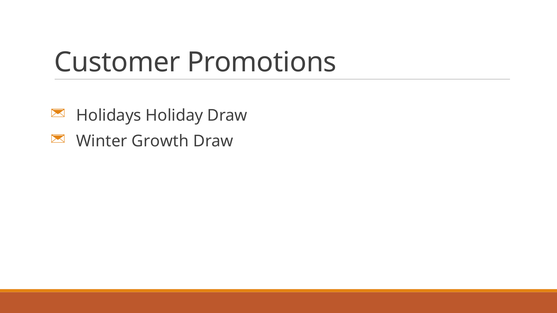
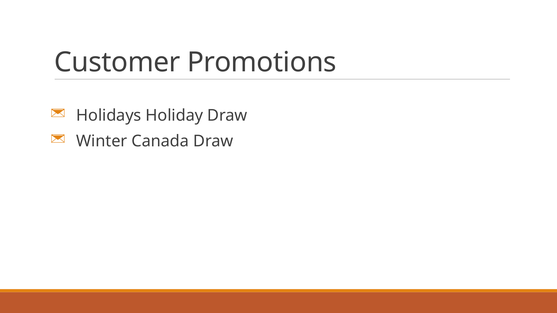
Growth: Growth -> Canada
